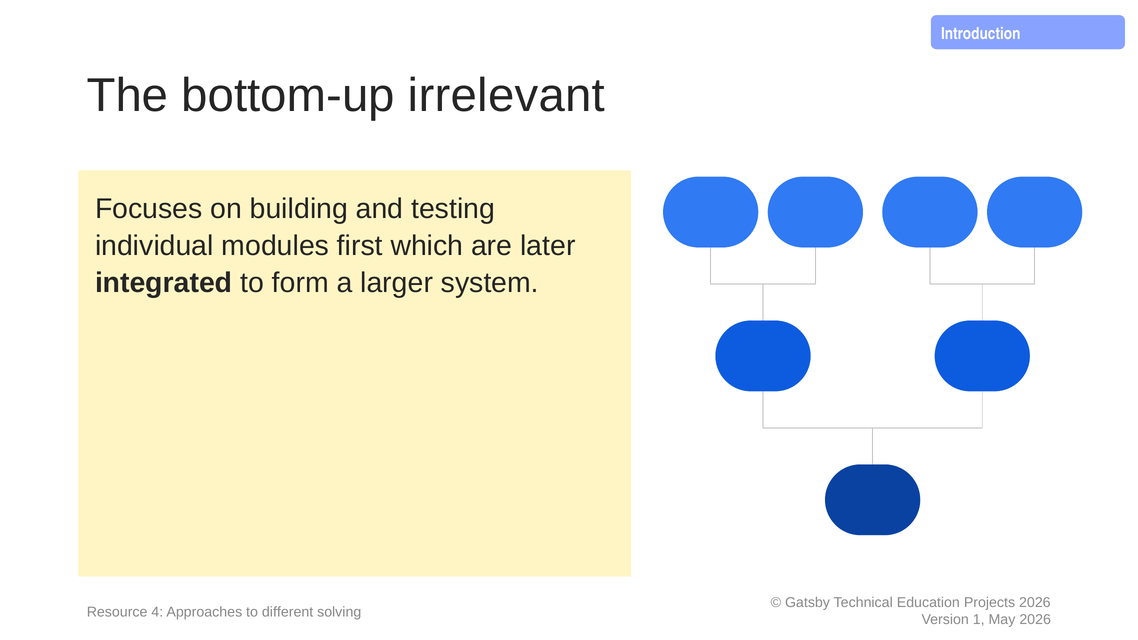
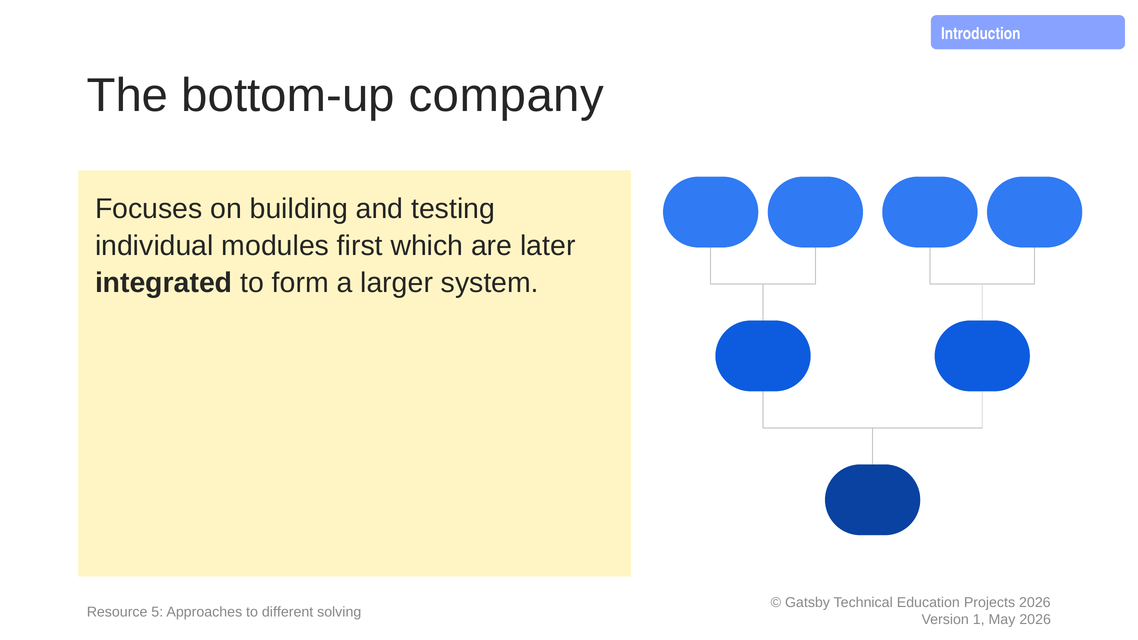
irrelevant: irrelevant -> company
4: 4 -> 5
